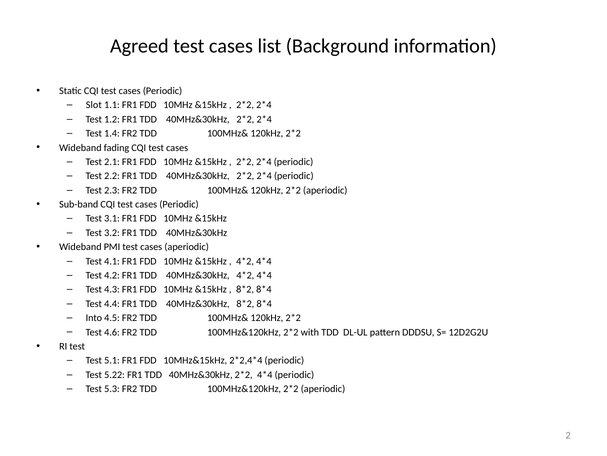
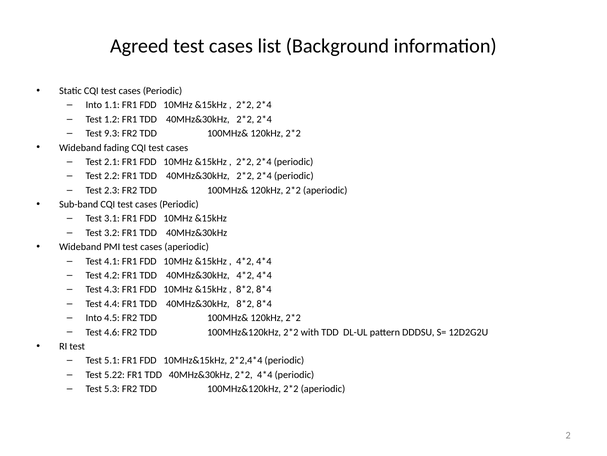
Slot at (94, 105): Slot -> Into
1.4: 1.4 -> 9.3
